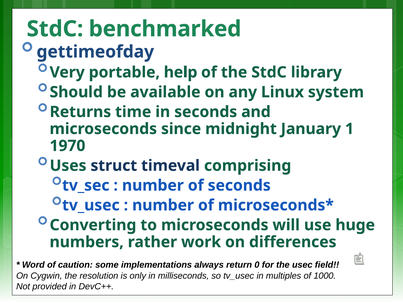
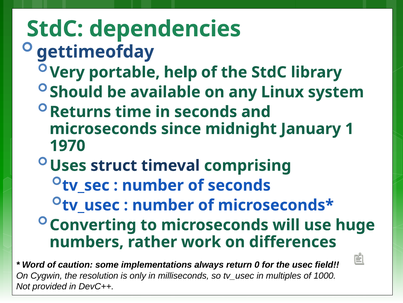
benchmarked: benchmarked -> dependencies
